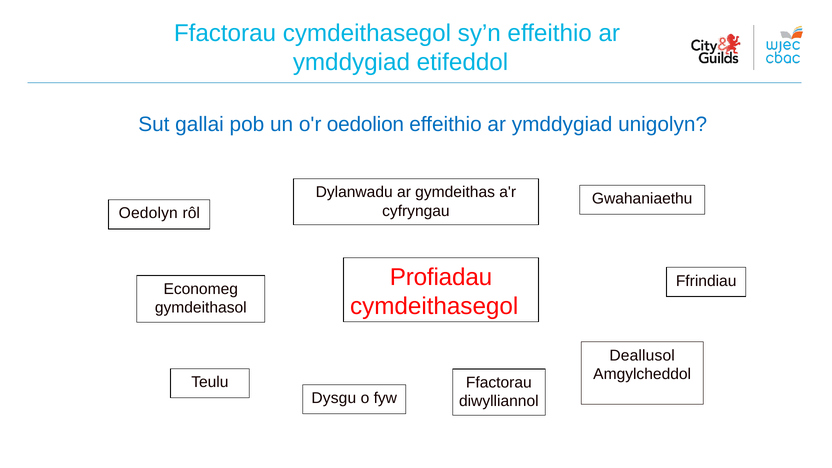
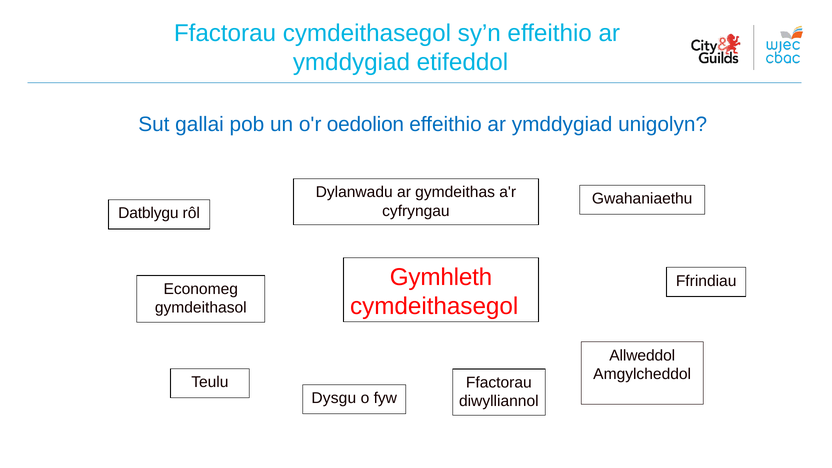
Oedolyn: Oedolyn -> Datblygu
Profiadau: Profiadau -> Gymhleth
Deallusol: Deallusol -> Allweddol
